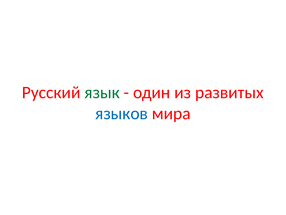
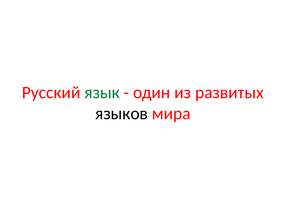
языков colour: blue -> black
